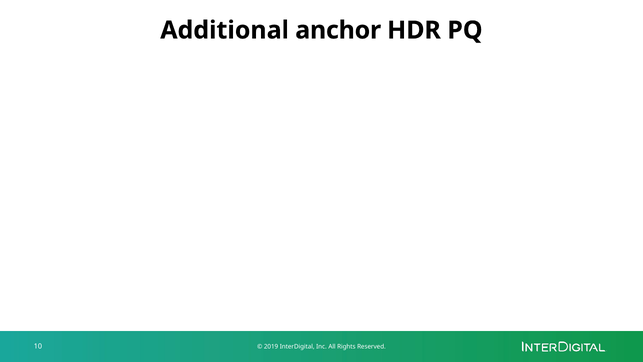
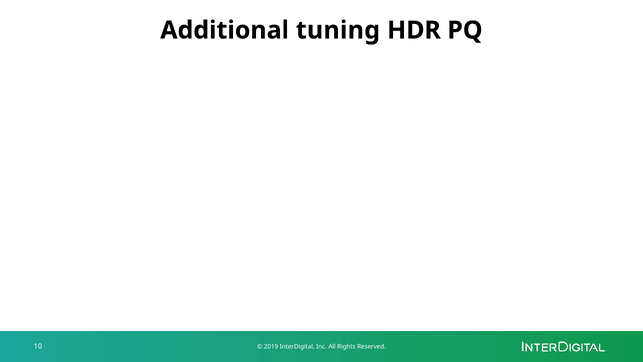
anchor: anchor -> tuning
